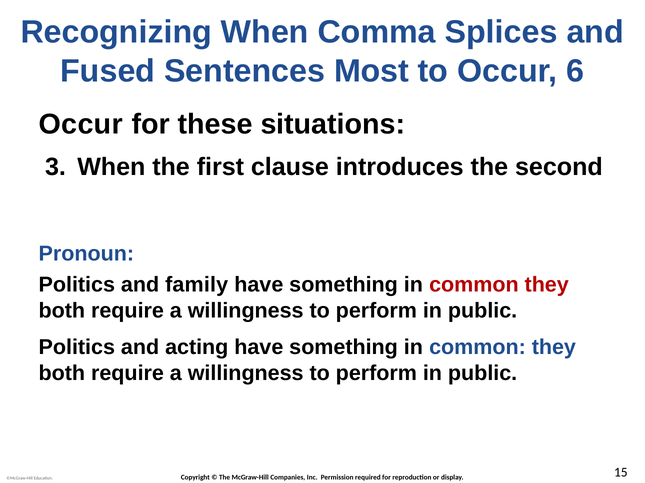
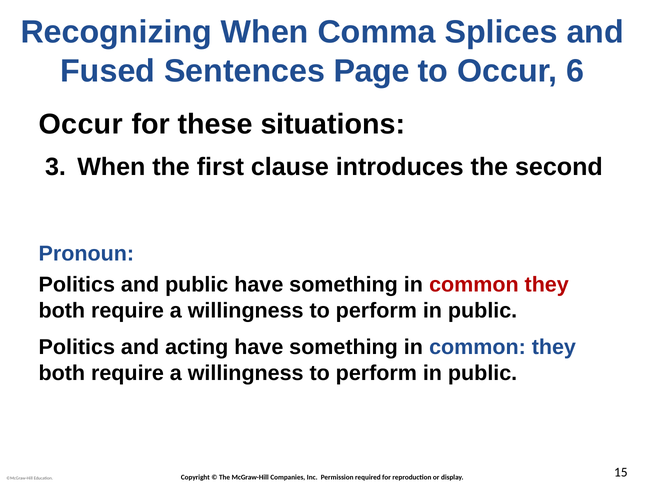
Most: Most -> Page
and family: family -> public
